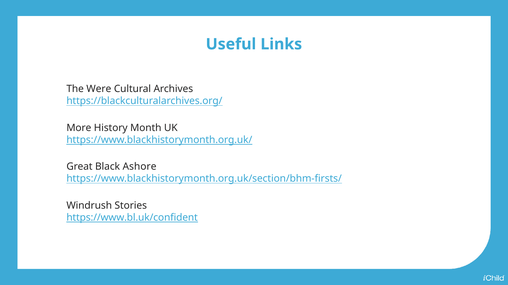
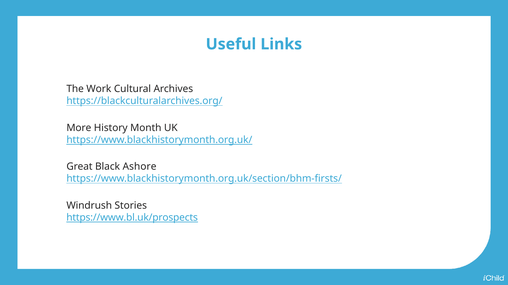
Were: Were -> Work
https://www.bl.uk/confident: https://www.bl.uk/confident -> https://www.bl.uk/prospects
